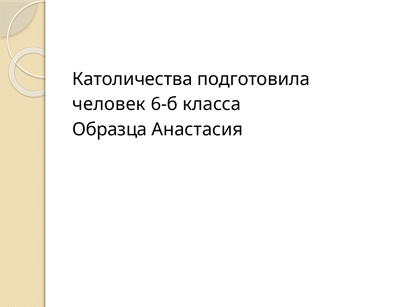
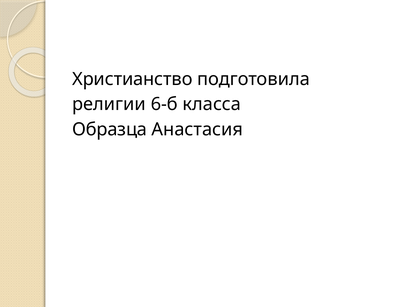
Католичества: Католичества -> Христианство
человек: человек -> религии
